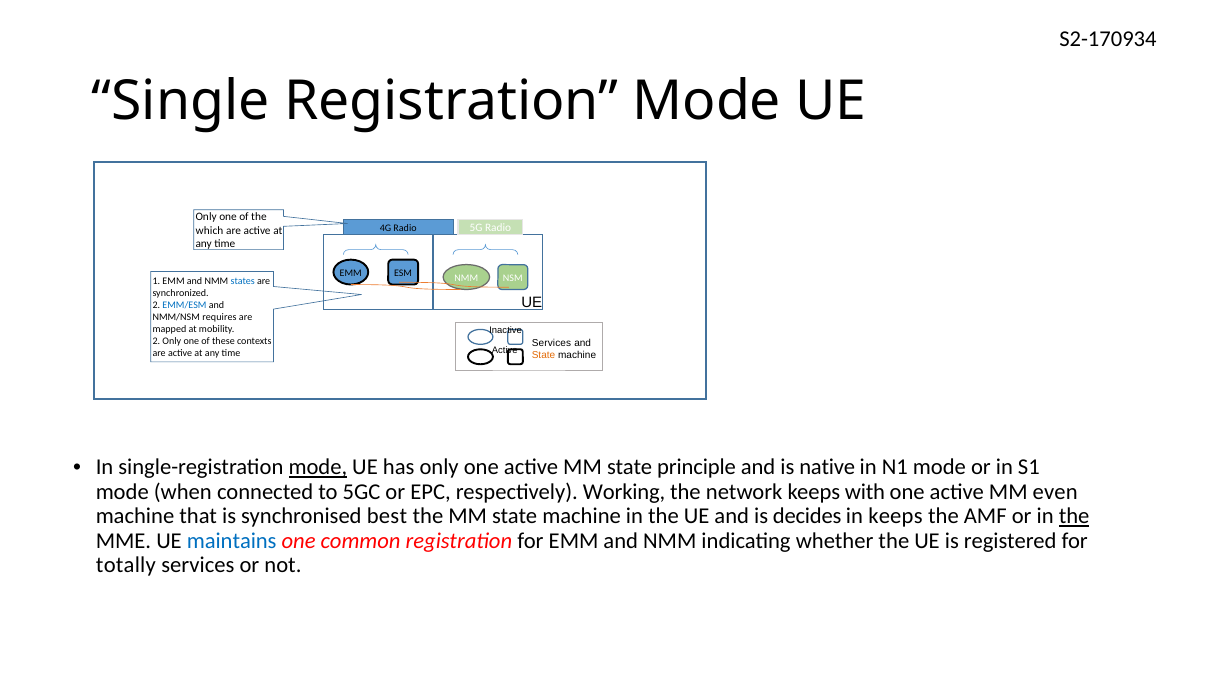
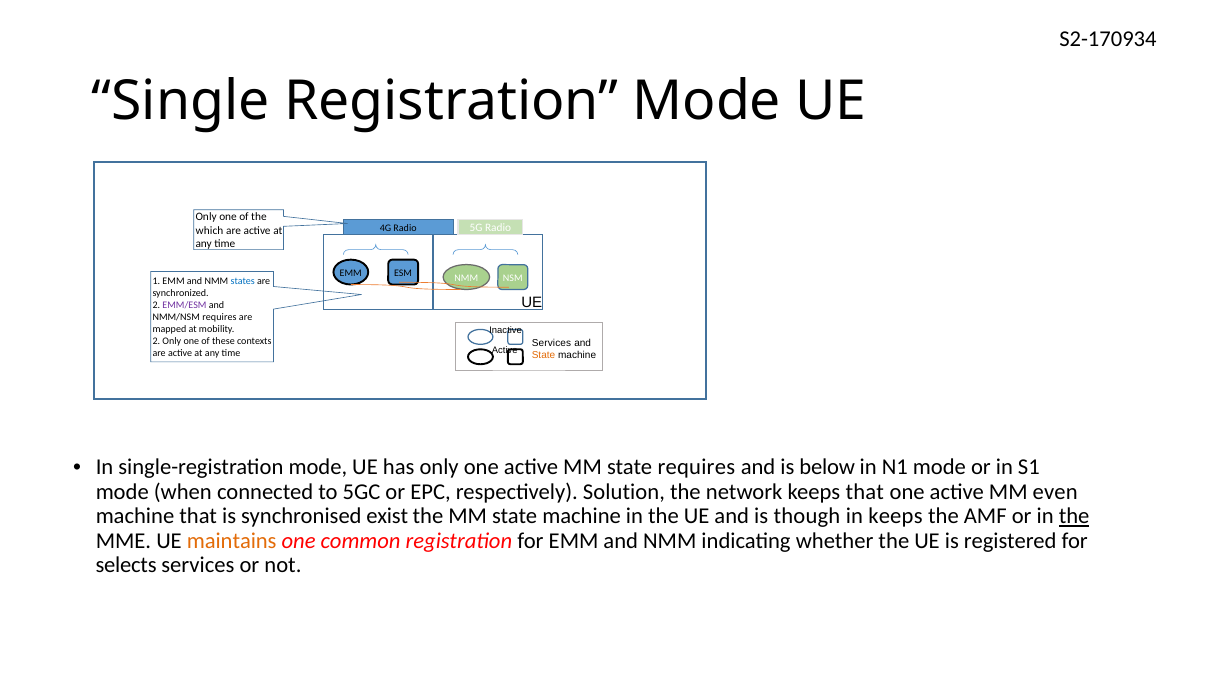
EMM/ESM colour: blue -> purple
mode at (318, 468) underline: present -> none
state principle: principle -> requires
native: native -> below
Working: Working -> Solution
keeps with: with -> that
best: best -> exist
decides: decides -> though
maintains colour: blue -> orange
totally: totally -> selects
